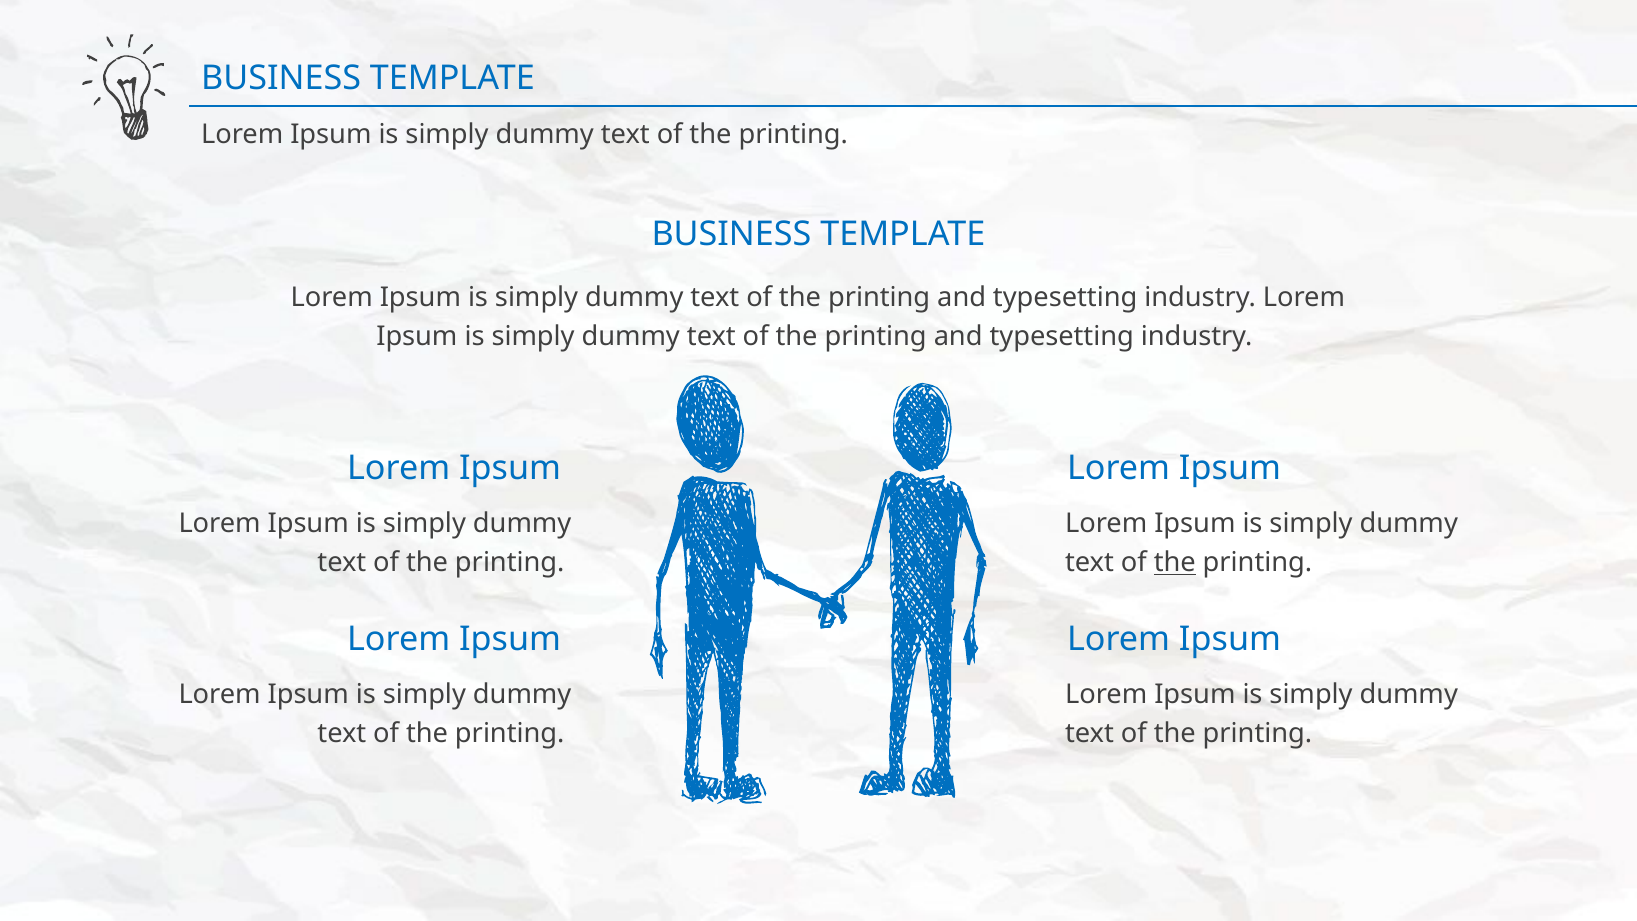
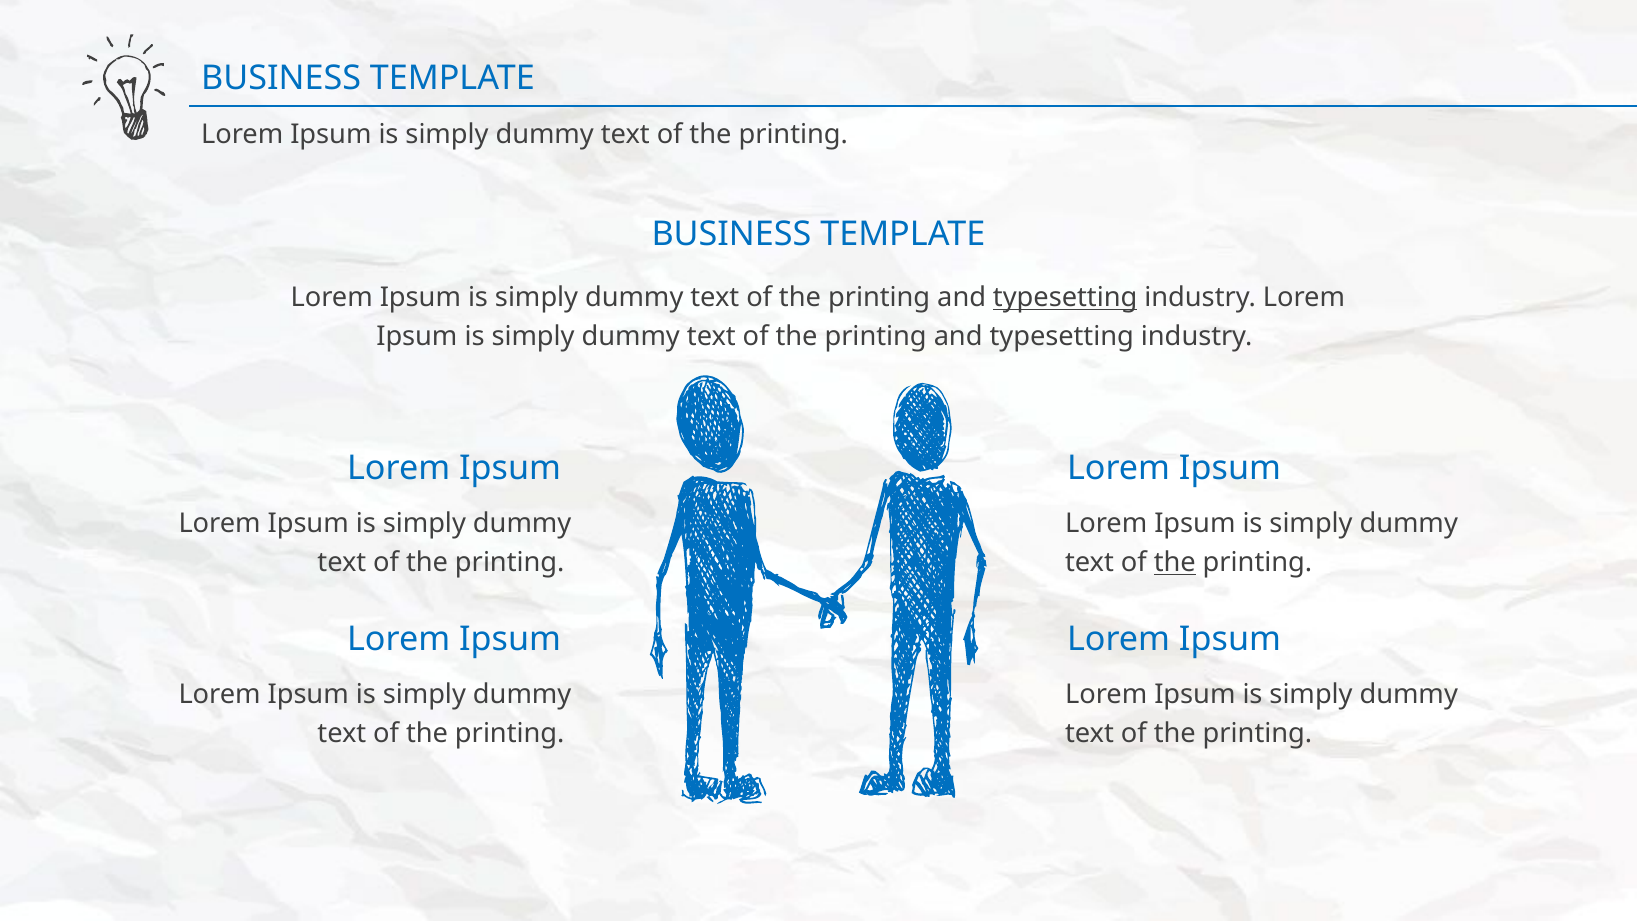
typesetting at (1065, 298) underline: none -> present
